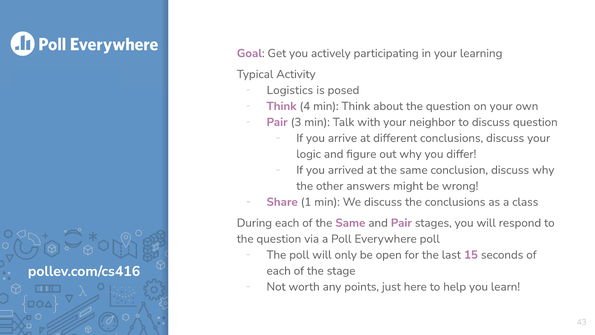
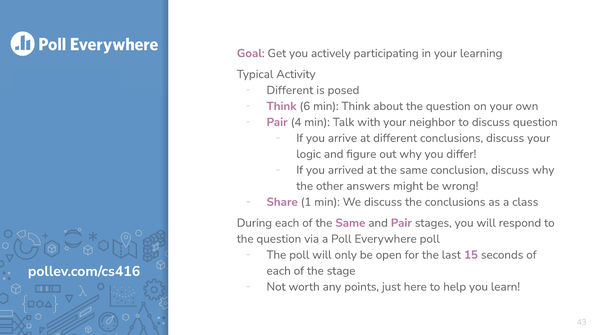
Logistics at (290, 90): Logistics -> Different
4: 4 -> 6
3: 3 -> 4
